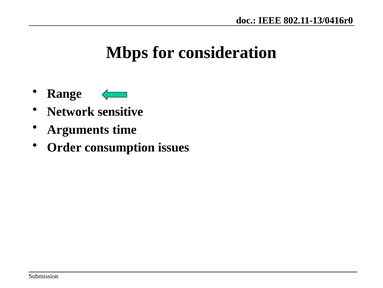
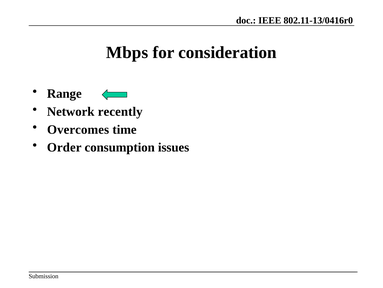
sensitive: sensitive -> recently
Arguments: Arguments -> Overcomes
